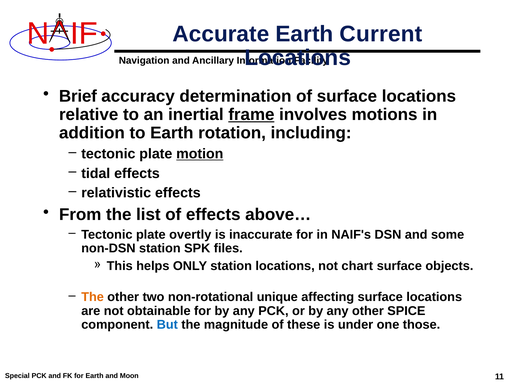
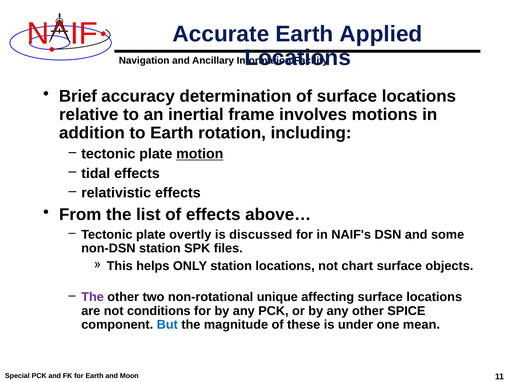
Current: Current -> Applied
frame underline: present -> none
inaccurate: inaccurate -> discussed
The at (93, 297) colour: orange -> purple
obtainable: obtainable -> conditions
those: those -> mean
